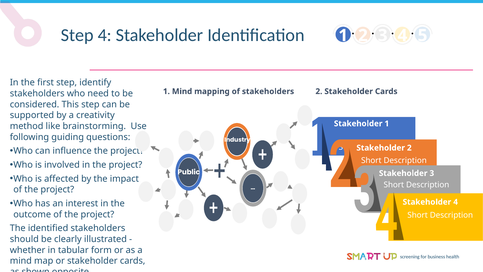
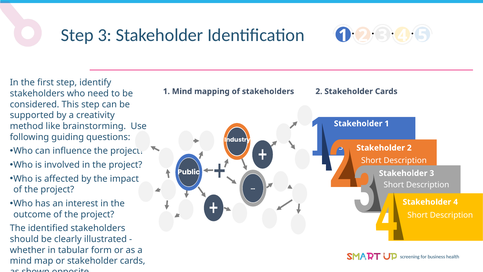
Step 4: 4 -> 3
